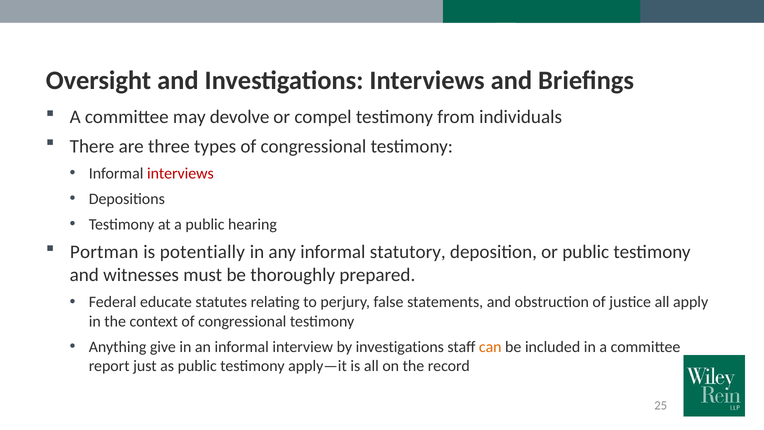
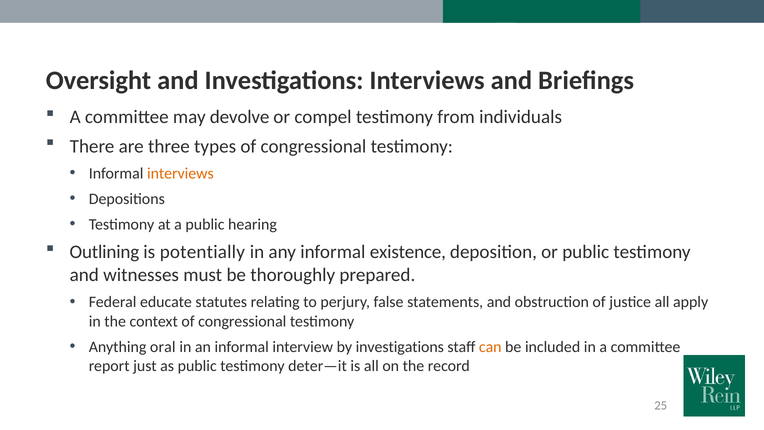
interviews at (180, 173) colour: red -> orange
Portman: Portman -> Outlining
statutory: statutory -> existence
give: give -> oral
apply—it: apply—it -> deter—it
